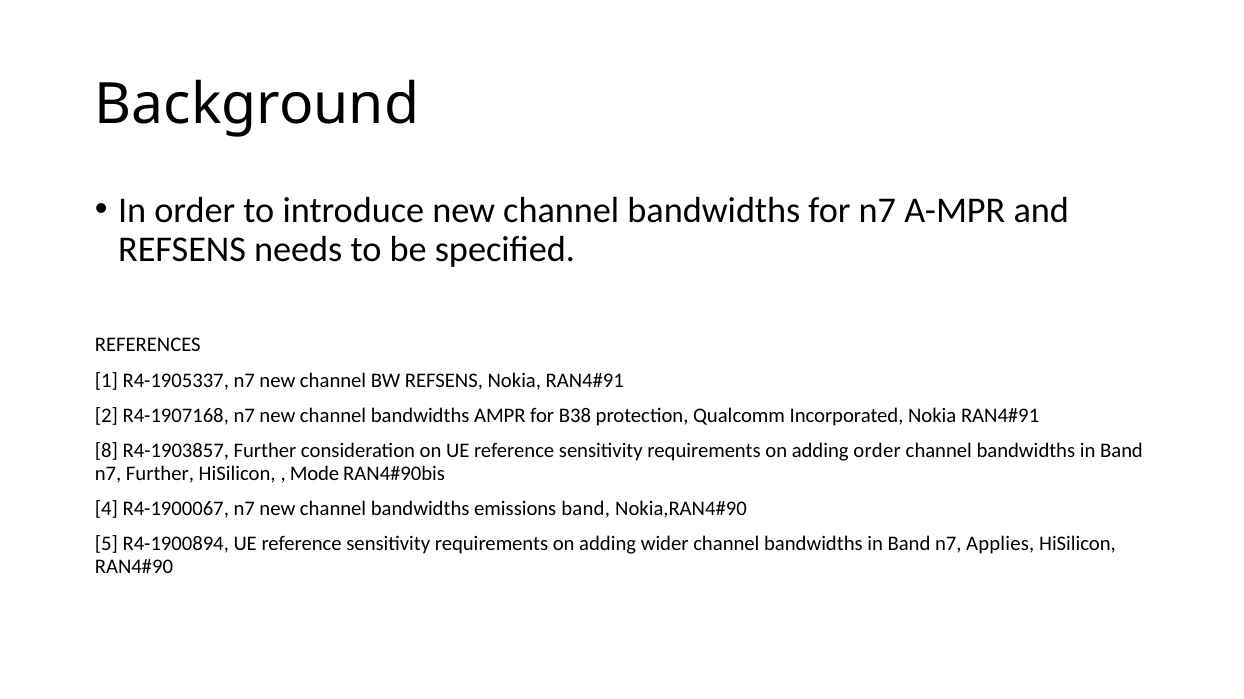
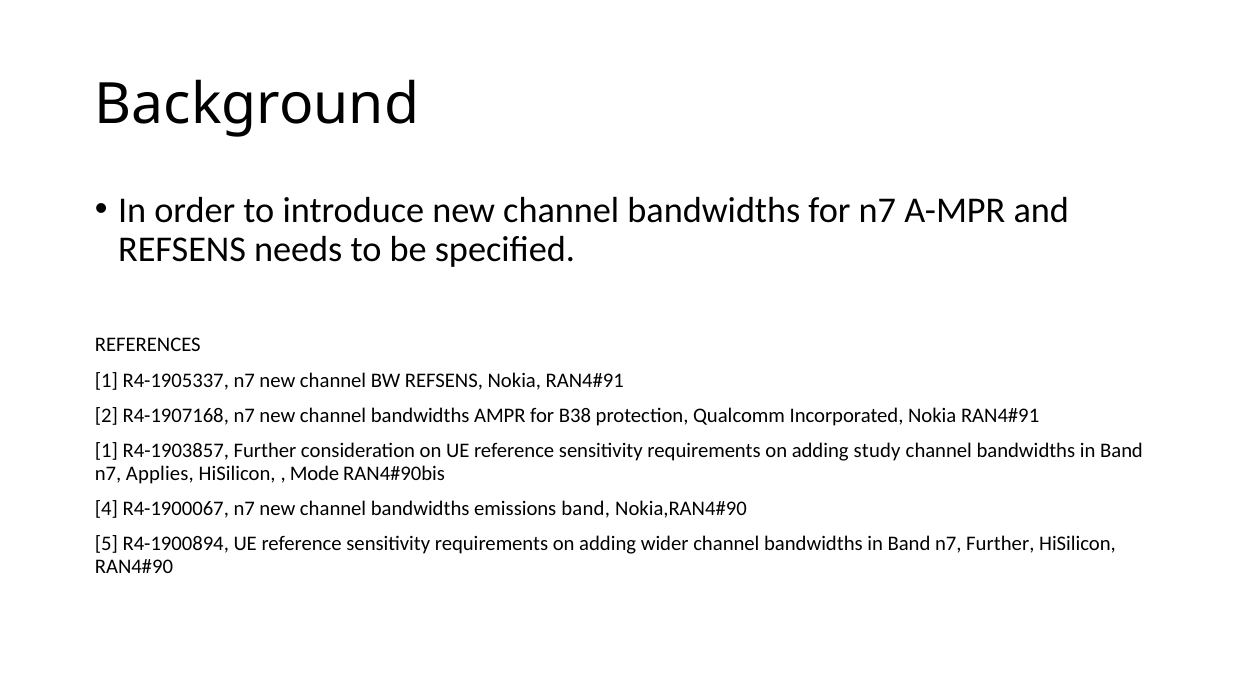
8 at (106, 452): 8 -> 1
adding order: order -> study
n7 Further: Further -> Applies
n7 Applies: Applies -> Further
